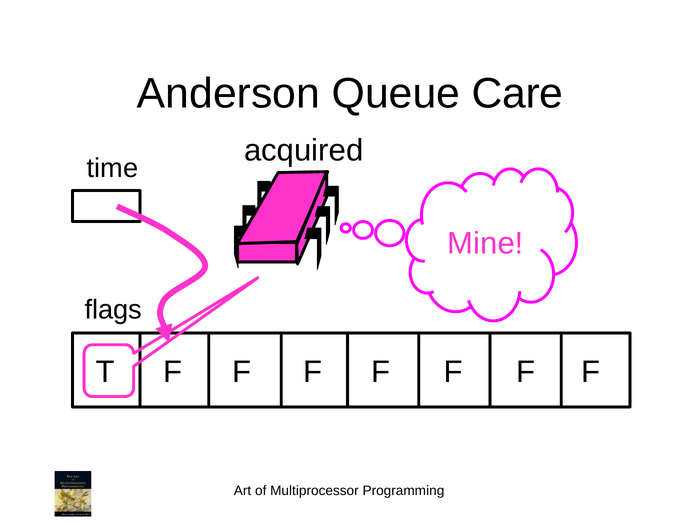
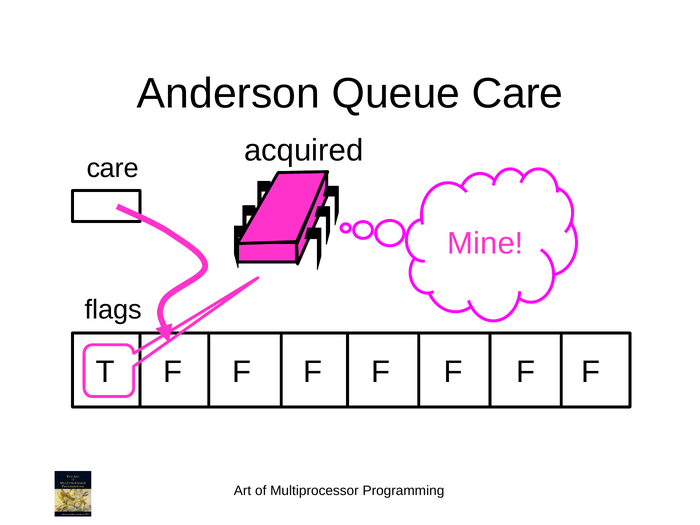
time at (113, 168): time -> care
